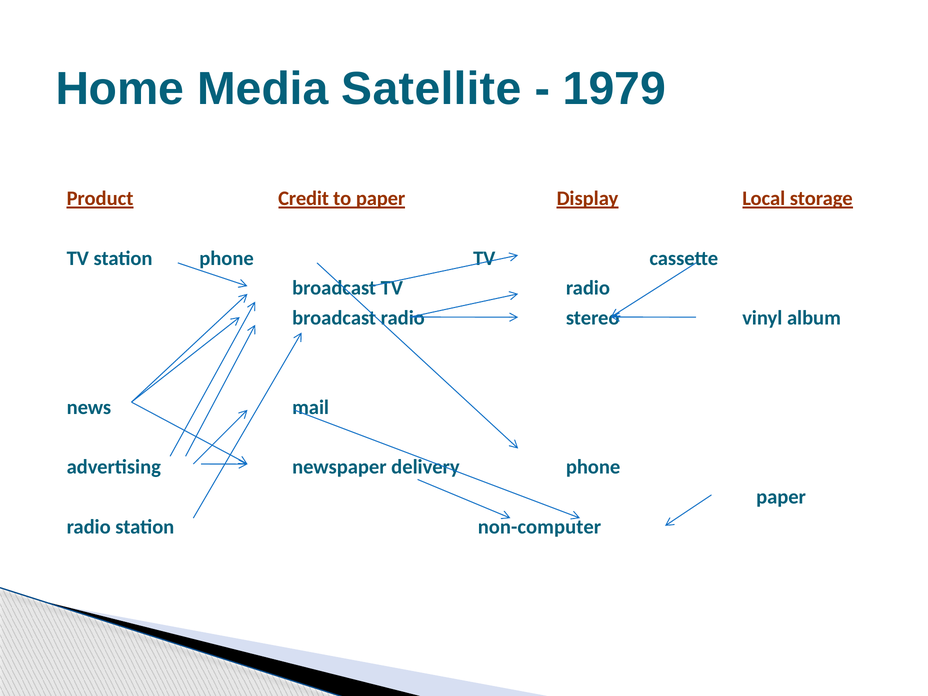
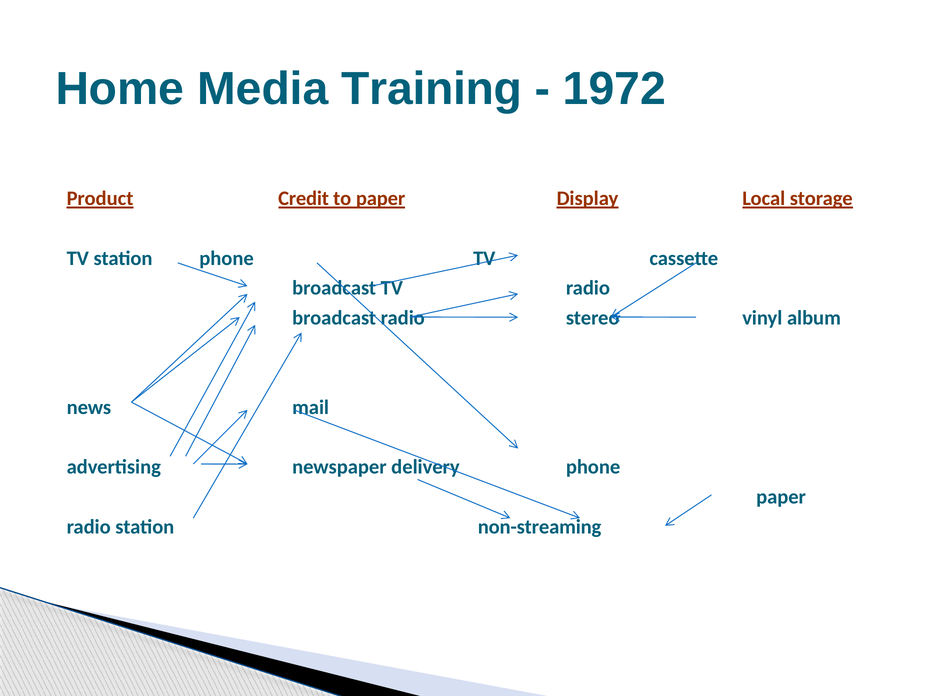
Satellite: Satellite -> Training
1979: 1979 -> 1972
non-computer: non-computer -> non-streaming
